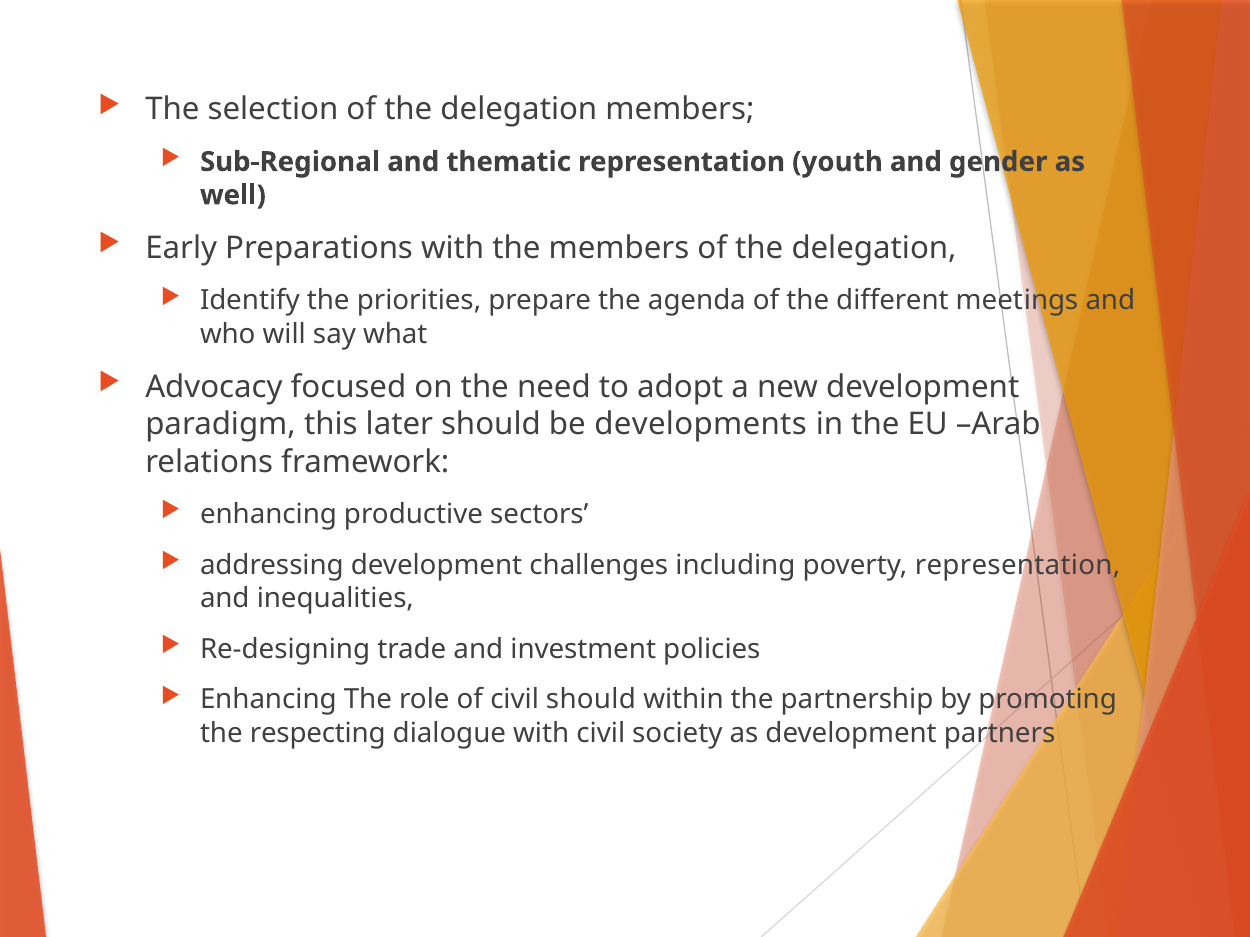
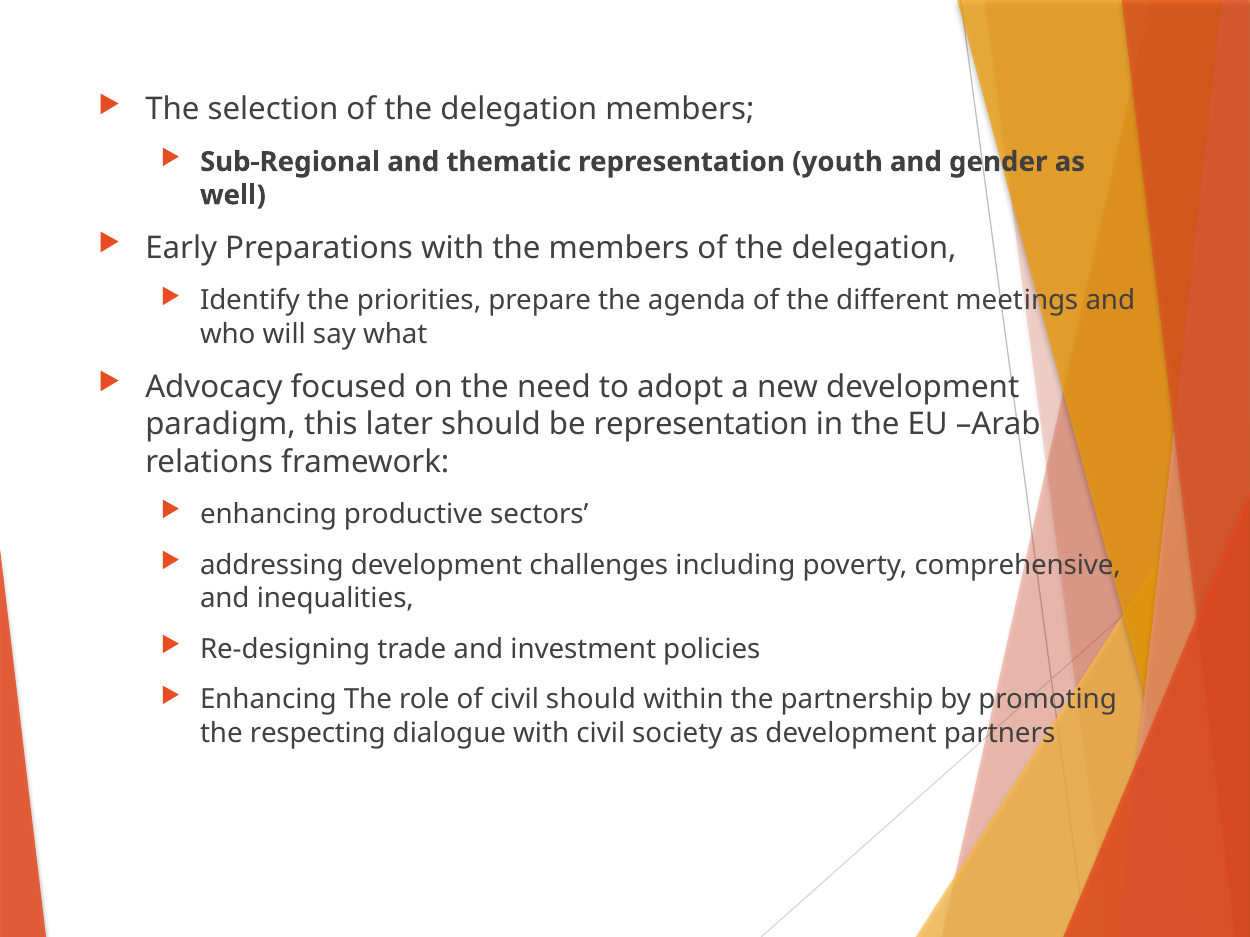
be developments: developments -> representation
poverty representation: representation -> comprehensive
